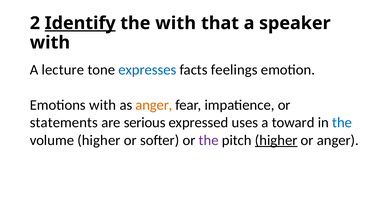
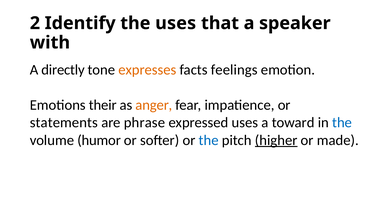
Identify underline: present -> none
the with: with -> uses
lecture: lecture -> directly
expresses colour: blue -> orange
Emotions with: with -> their
serious: serious -> phrase
volume higher: higher -> humor
the at (209, 140) colour: purple -> blue
or anger: anger -> made
